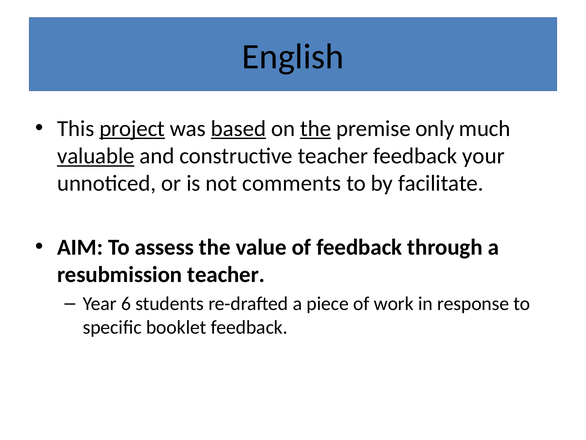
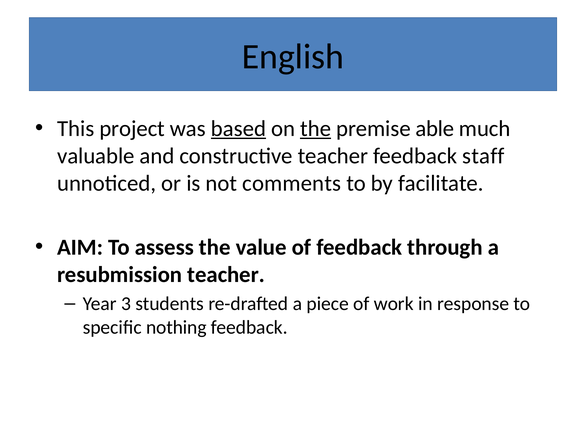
project underline: present -> none
only: only -> able
valuable underline: present -> none
your: your -> staff
6: 6 -> 3
booklet: booklet -> nothing
